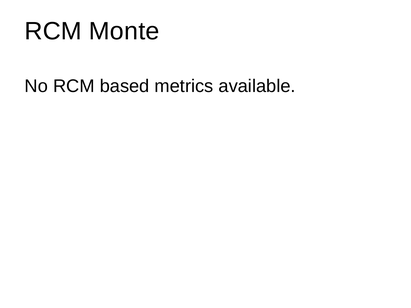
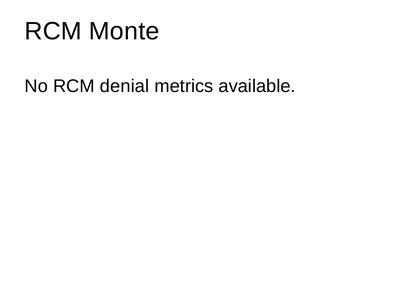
based: based -> denial
